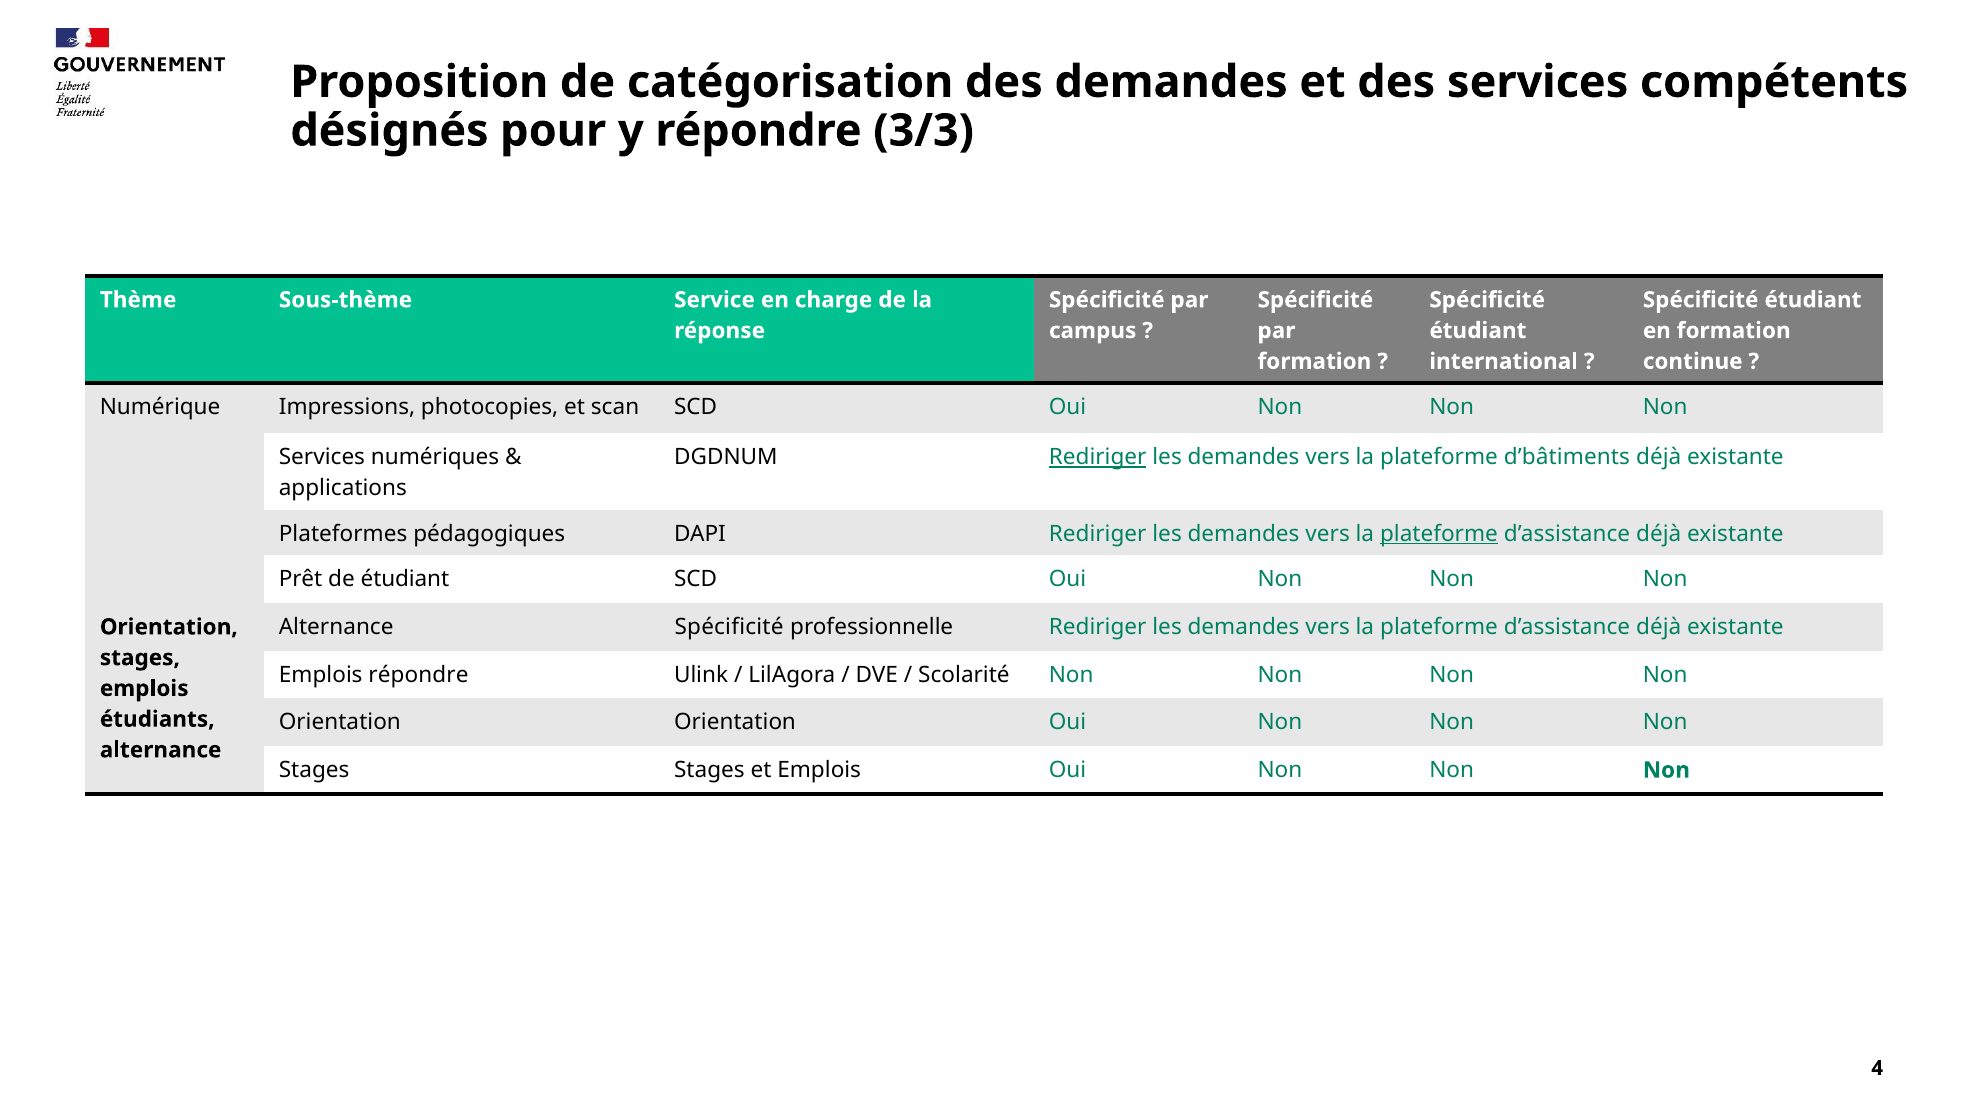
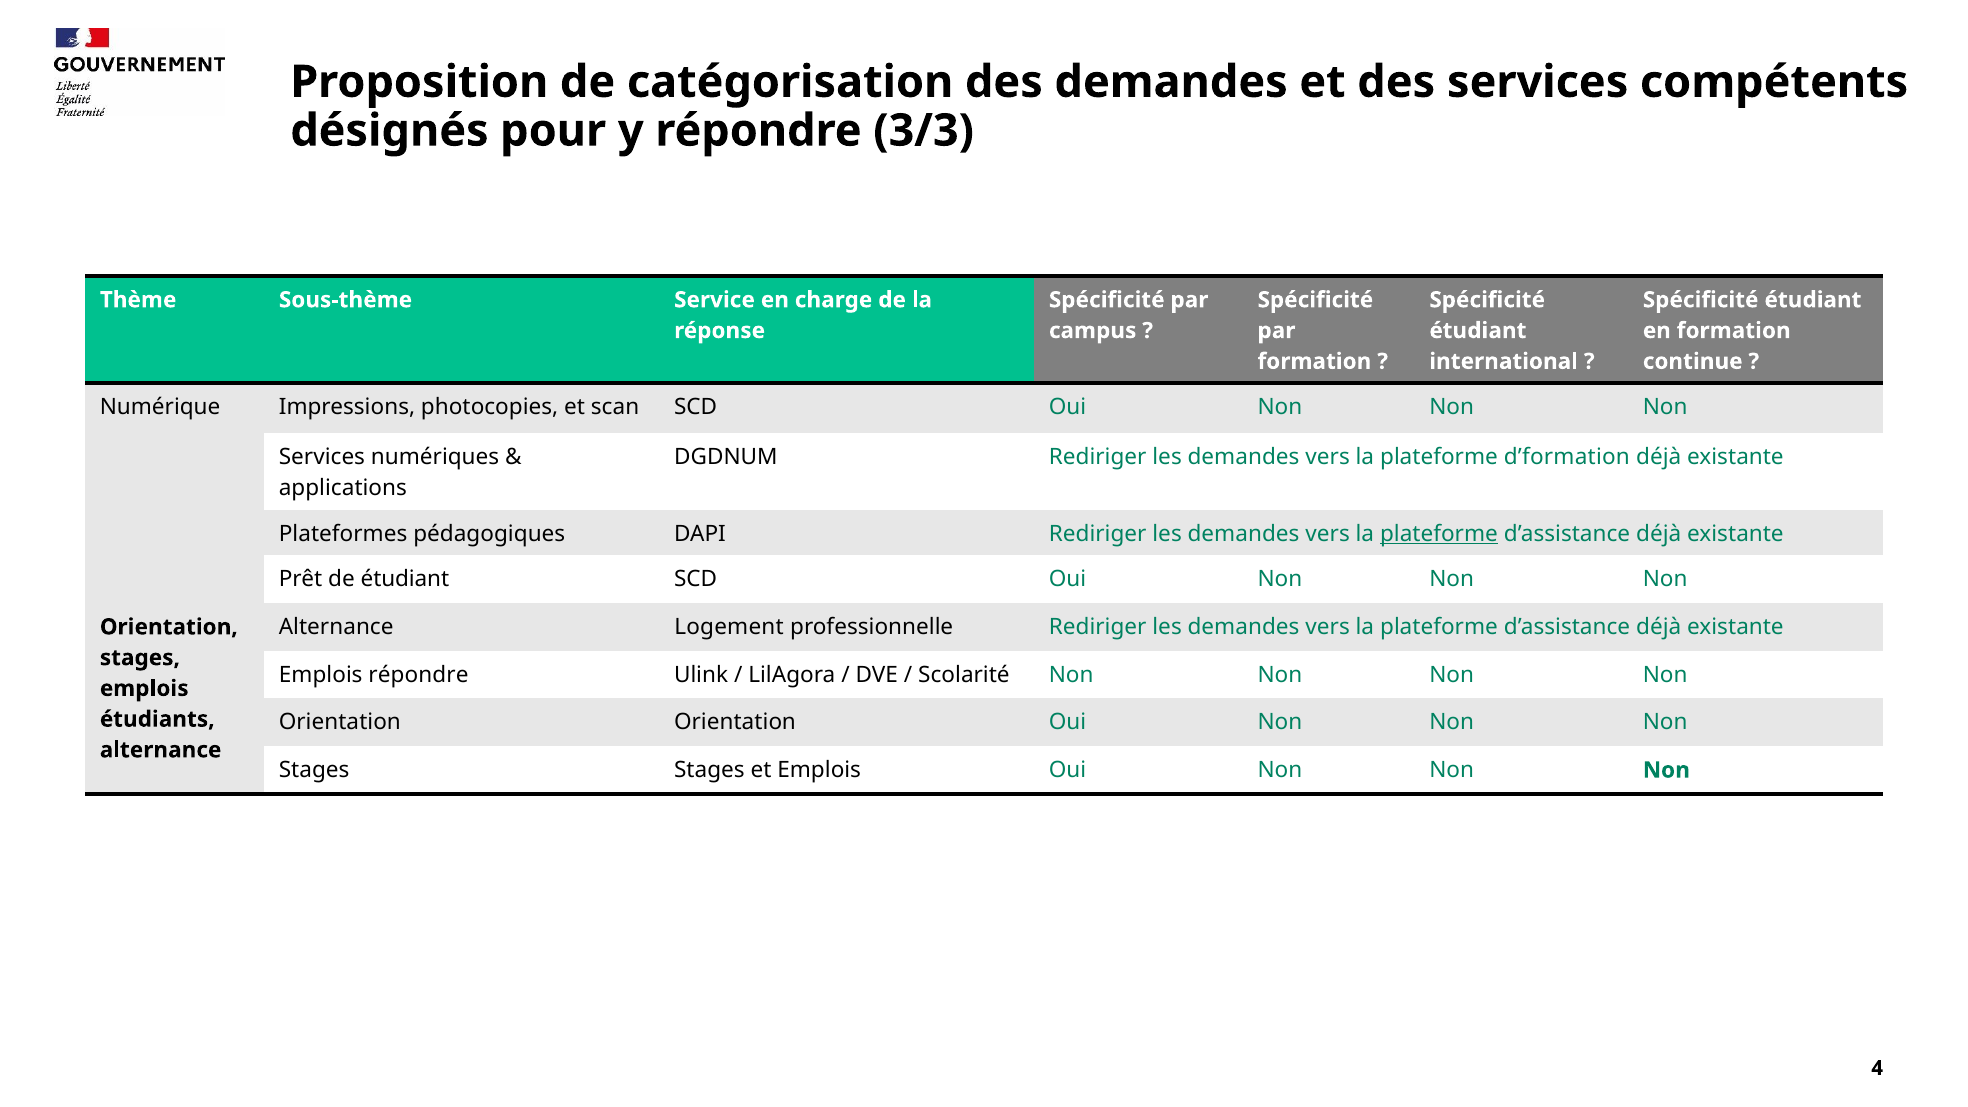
Rediriger at (1098, 457) underline: present -> none
d’bâtiments: d’bâtiments -> d’formation
Alternance Spécificité: Spécificité -> Logement
